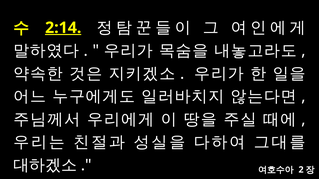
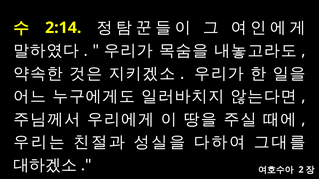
2:14 underline: present -> none
